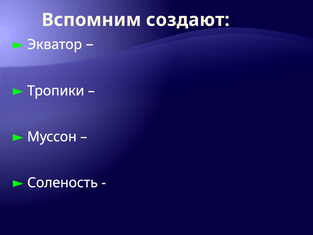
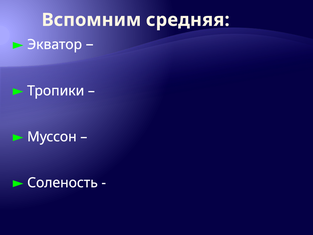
создают: создают -> средняя
